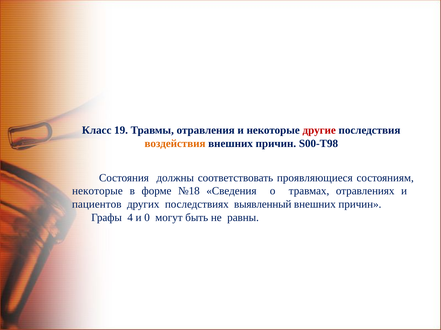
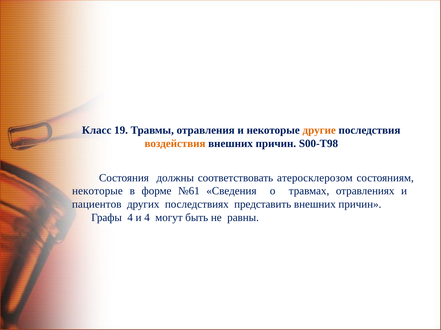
другие colour: red -> orange
проявляющиеся: проявляющиеся -> атеросклерозом
№18: №18 -> №61
выявленный: выявленный -> представить
и 0: 0 -> 4
